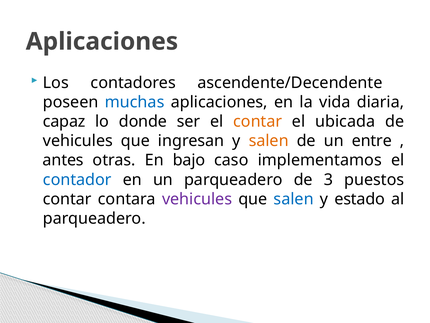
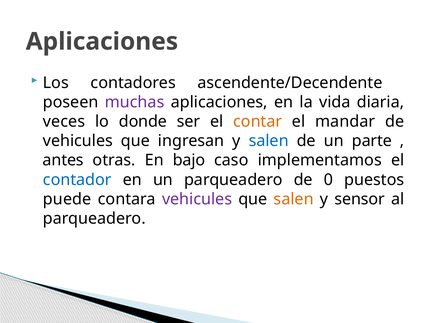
muchas colour: blue -> purple
capaz: capaz -> veces
ubicada: ubicada -> mandar
salen at (269, 141) colour: orange -> blue
entre: entre -> parte
3: 3 -> 0
contar at (67, 199): contar -> puede
salen at (294, 199) colour: blue -> orange
estado: estado -> sensor
